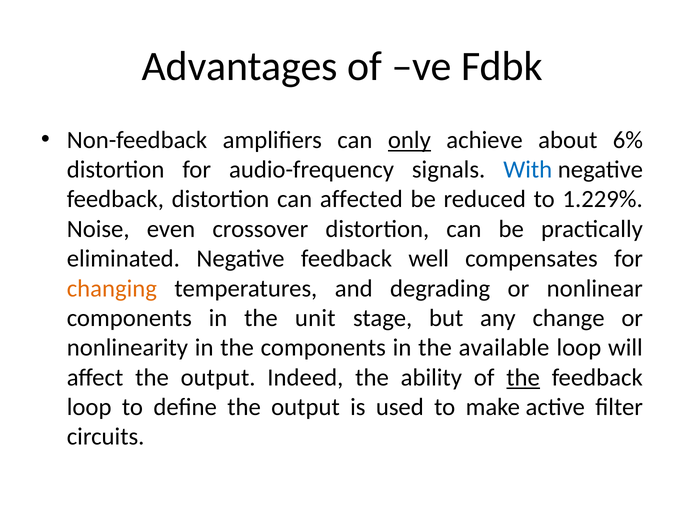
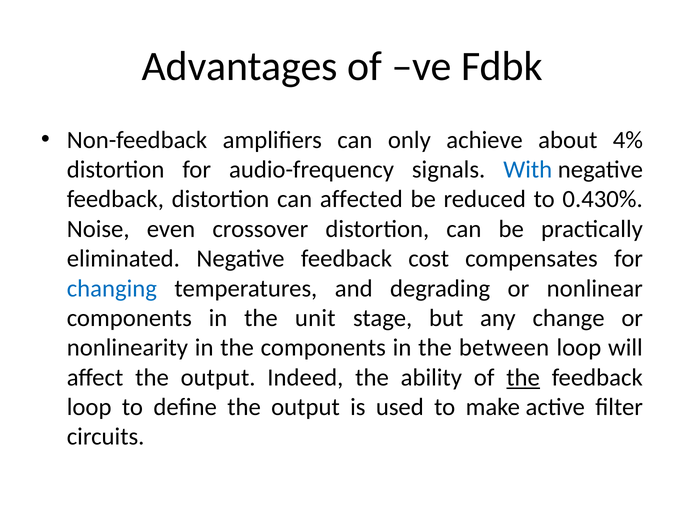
only underline: present -> none
6%: 6% -> 4%
1.229%: 1.229% -> 0.430%
well: well -> cost
changing colour: orange -> blue
available: available -> between
